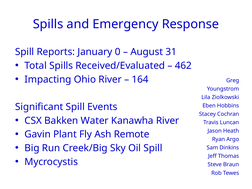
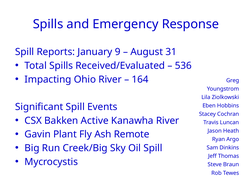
0: 0 -> 9
462: 462 -> 536
Water: Water -> Active
